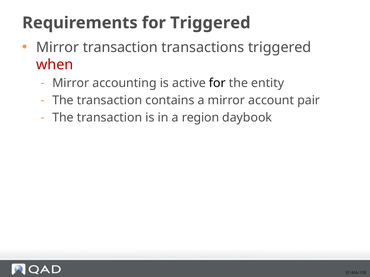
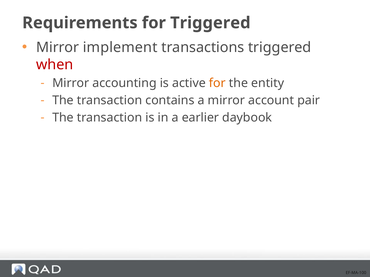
Mirror transaction: transaction -> implement
for at (217, 83) colour: black -> orange
region: region -> earlier
